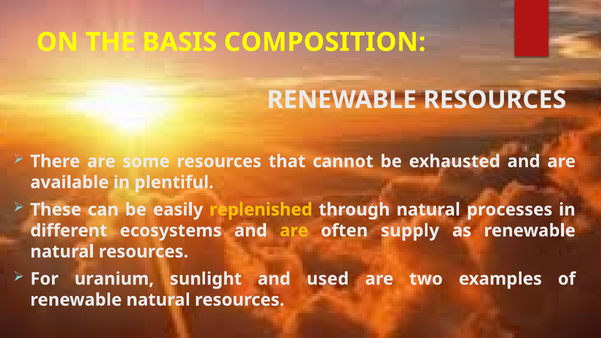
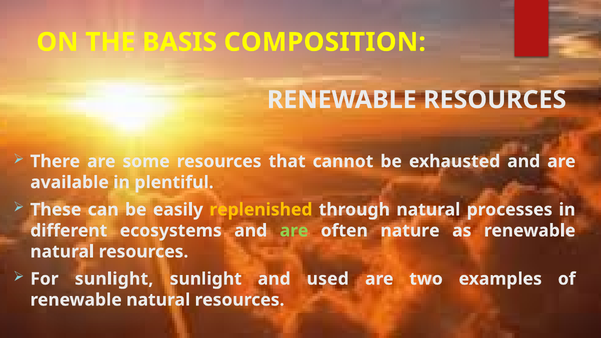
are at (294, 231) colour: yellow -> light green
supply: supply -> nature
For uranium: uranium -> sunlight
